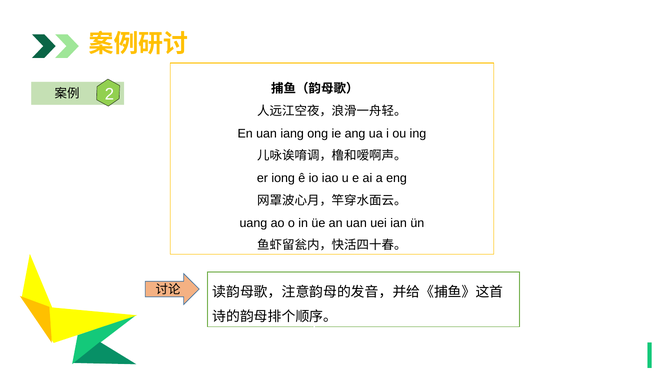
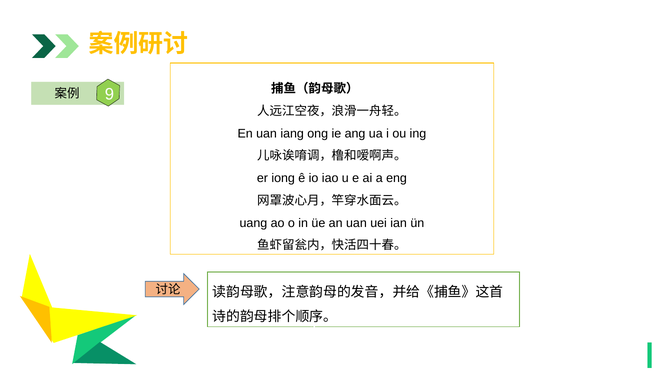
2: 2 -> 9
